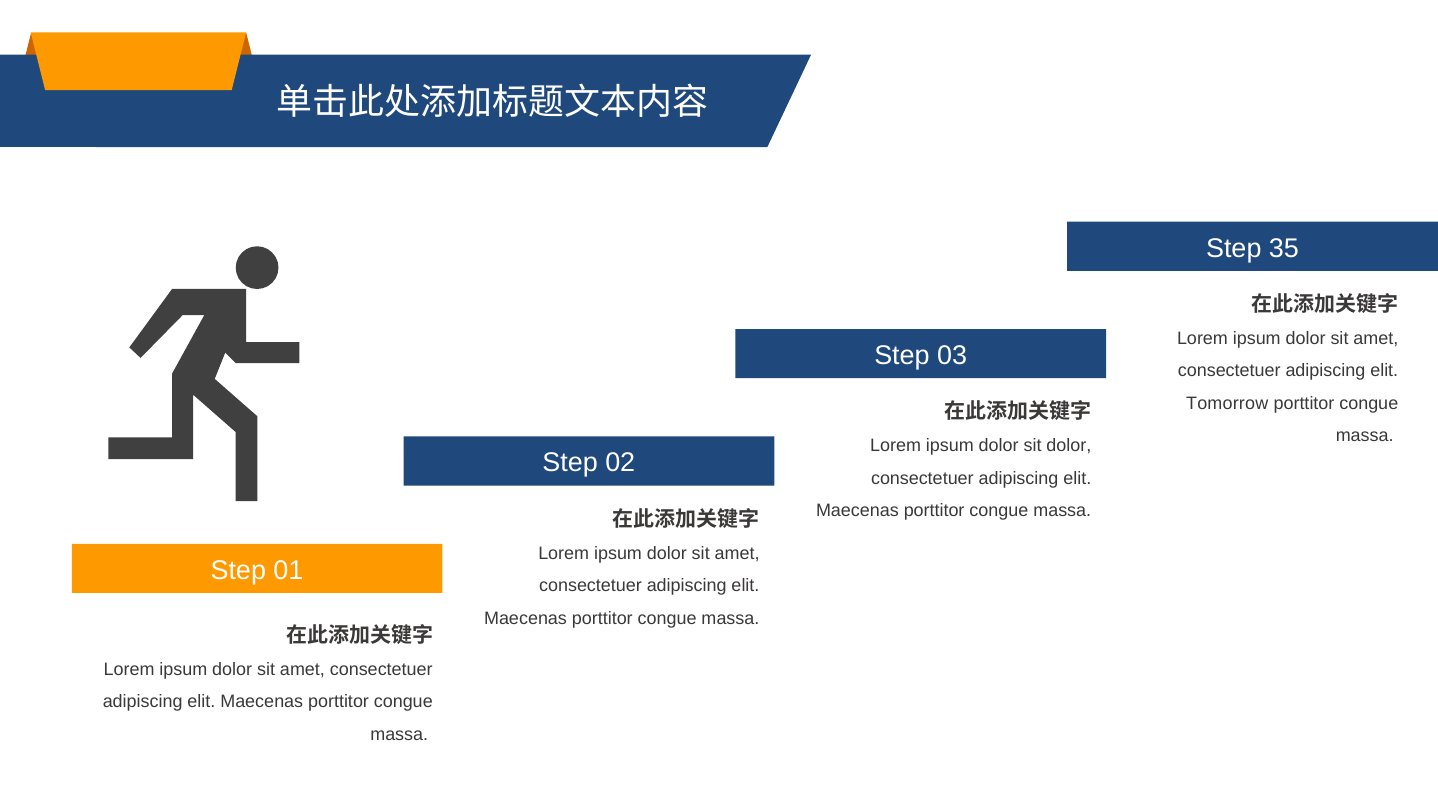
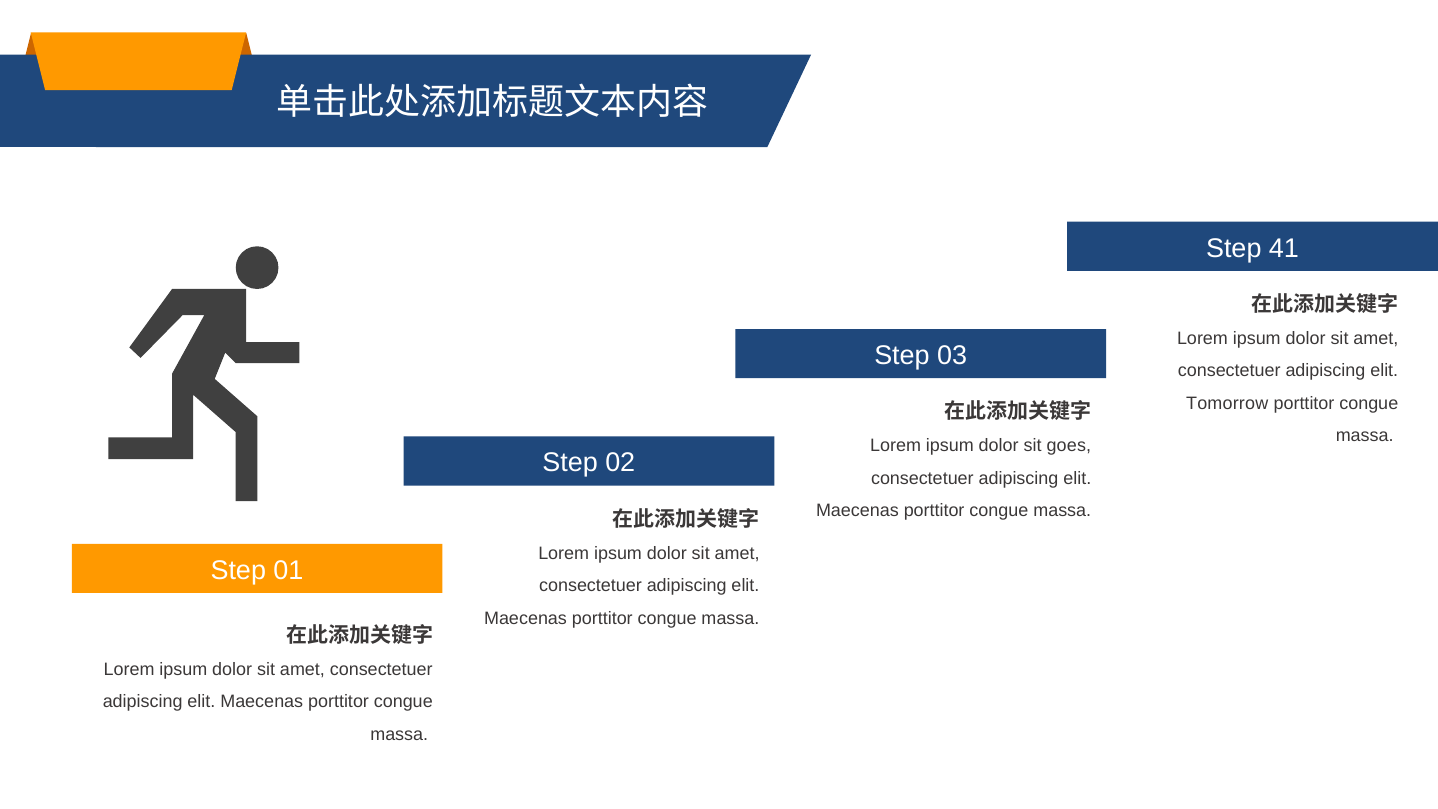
35: 35 -> 41
sit dolor: dolor -> goes
